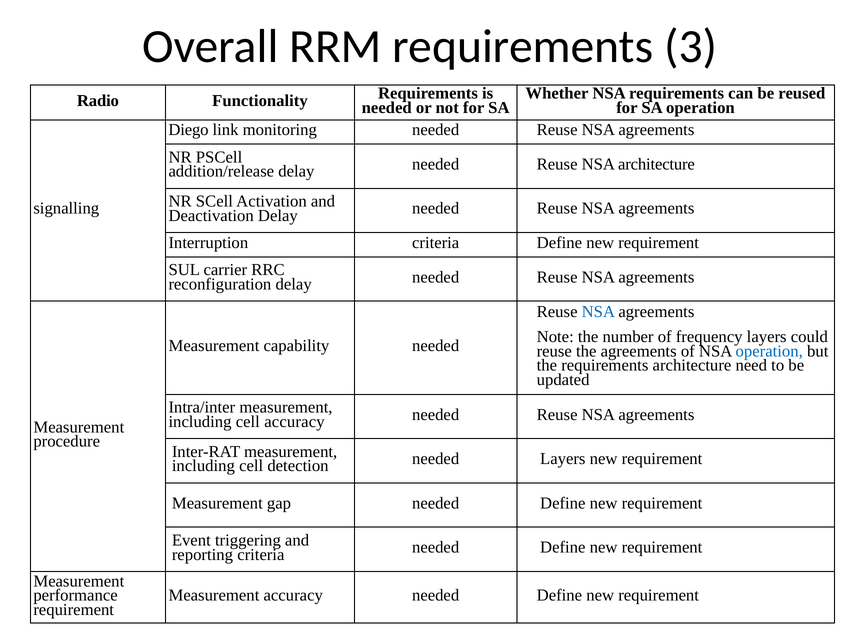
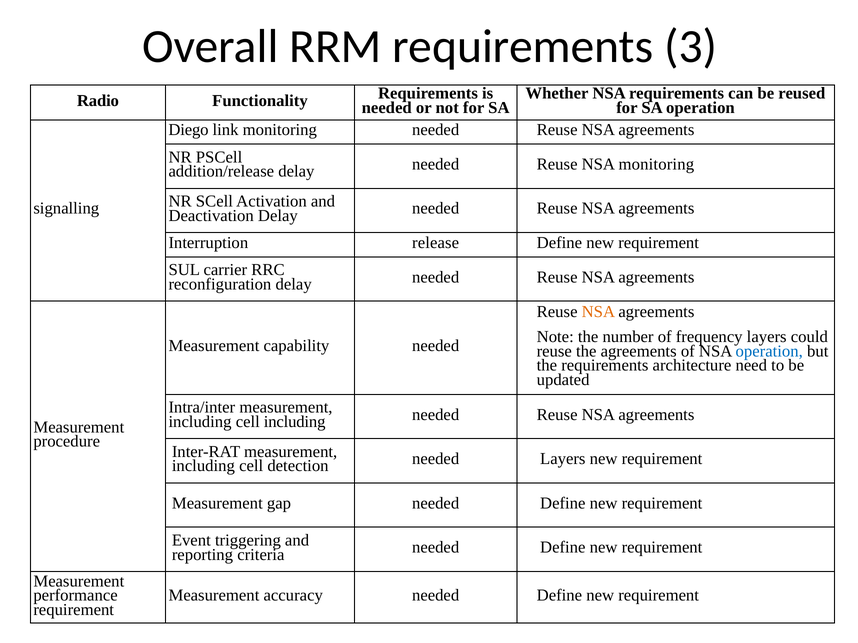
NSA architecture: architecture -> monitoring
Interruption criteria: criteria -> release
NSA at (598, 312) colour: blue -> orange
cell accuracy: accuracy -> including
